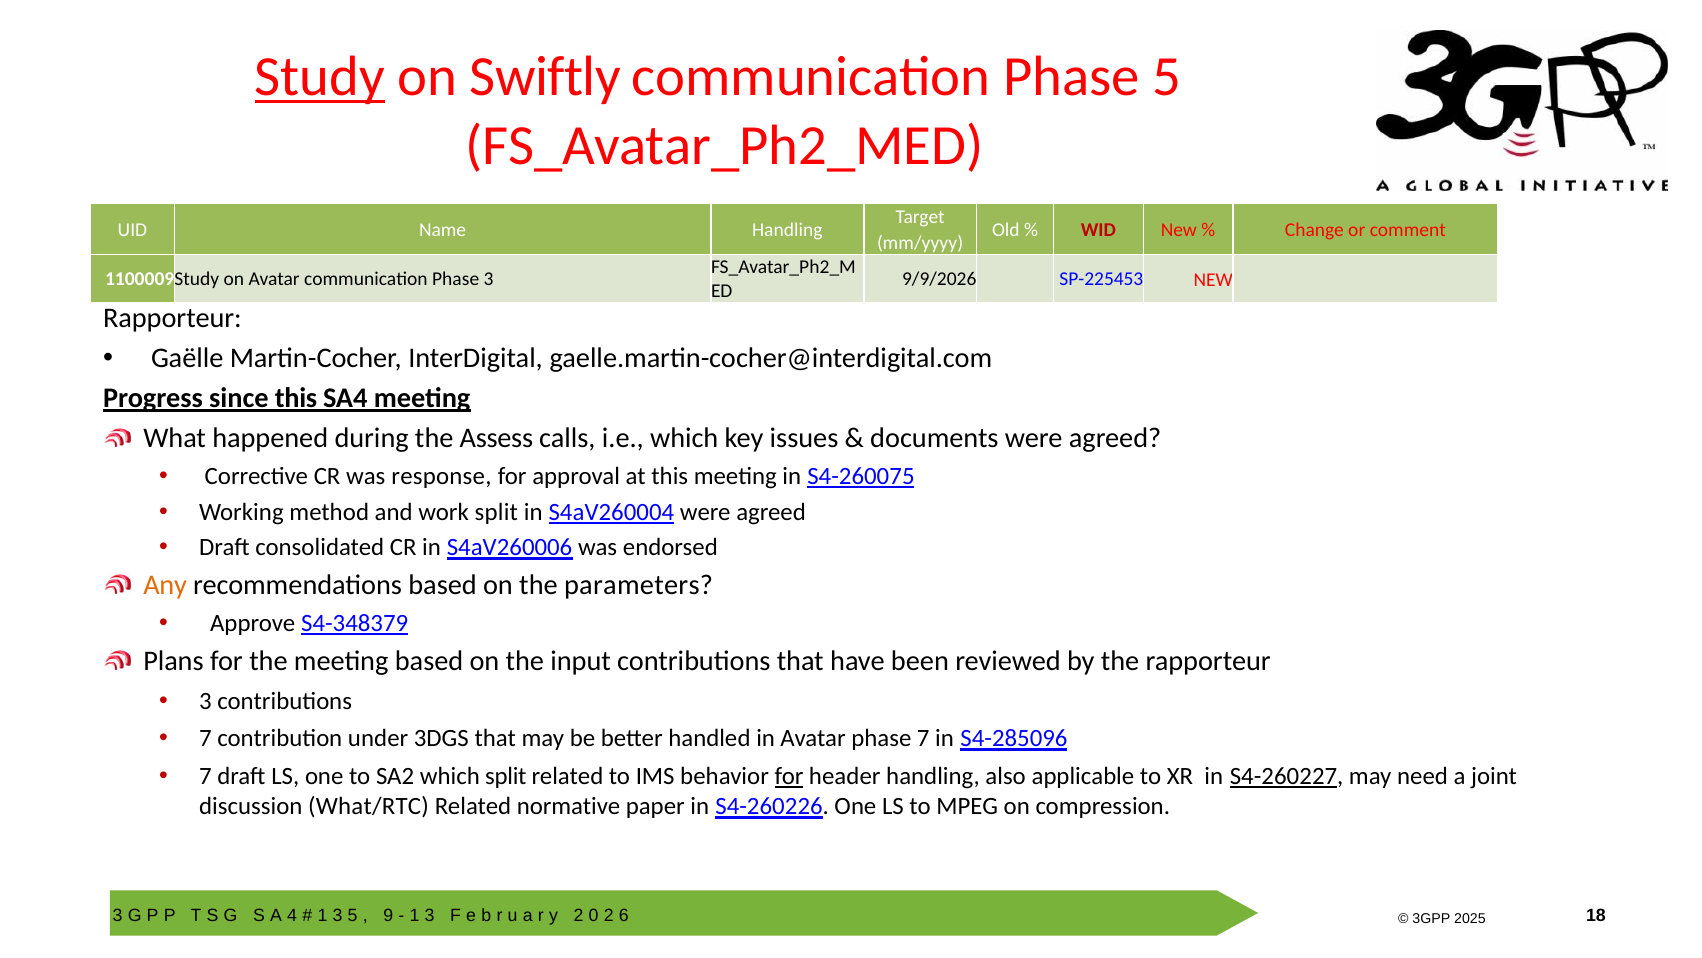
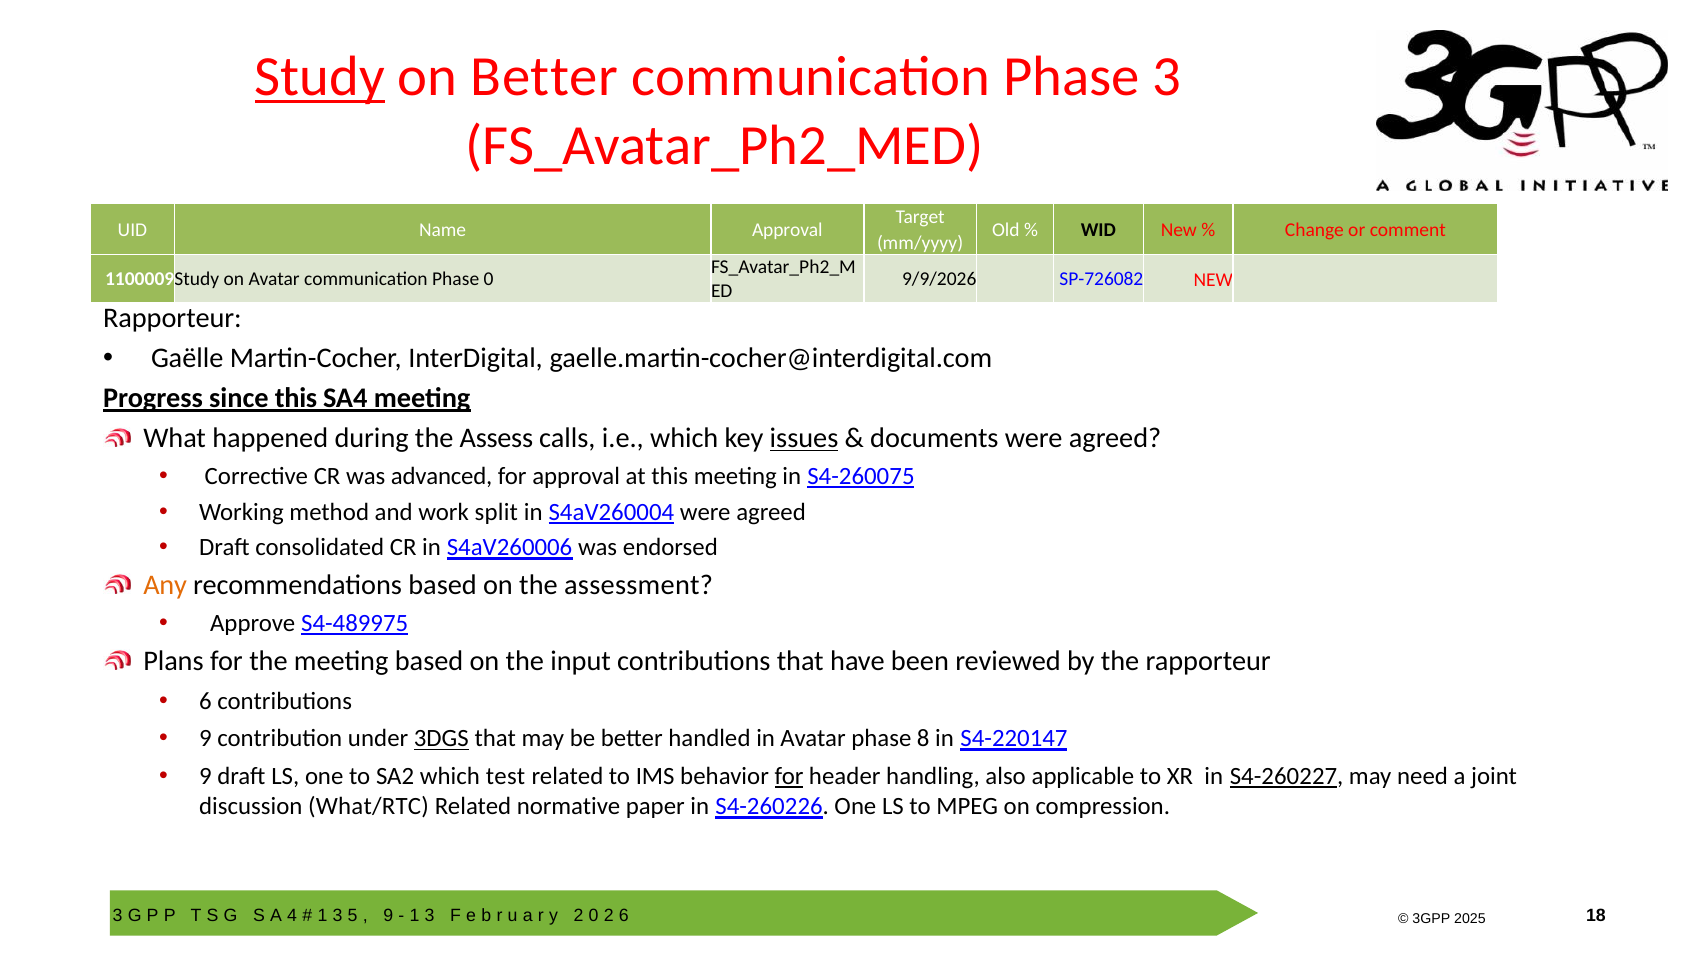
on Swiftly: Swiftly -> Better
Phase 5: 5 -> 3
Name Handling: Handling -> Approval
WID colour: red -> black
Phase 3: 3 -> 0
SP-225453: SP-225453 -> SP-726082
issues underline: none -> present
response: response -> advanced
parameters: parameters -> assessment
S4-348379: S4-348379 -> S4-489975
3 at (205, 701): 3 -> 6
7 at (205, 738): 7 -> 9
3DGS underline: none -> present
phase 7: 7 -> 8
S4-285096: S4-285096 -> S4-220147
7 at (205, 776): 7 -> 9
which split: split -> test
